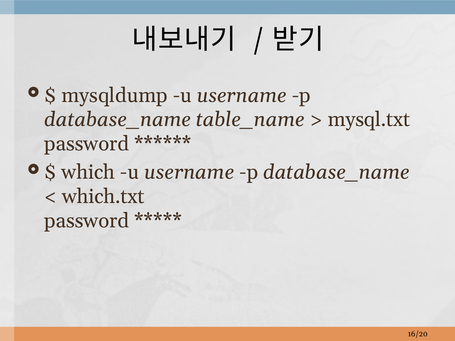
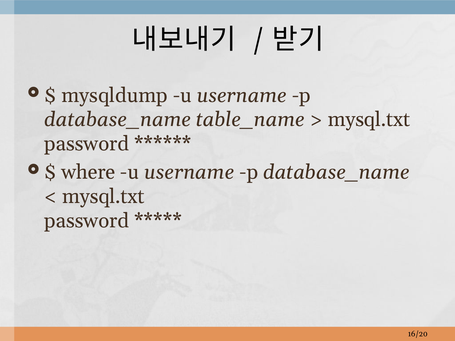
which: which -> where
which.txt at (103, 197): which.txt -> mysql.txt
